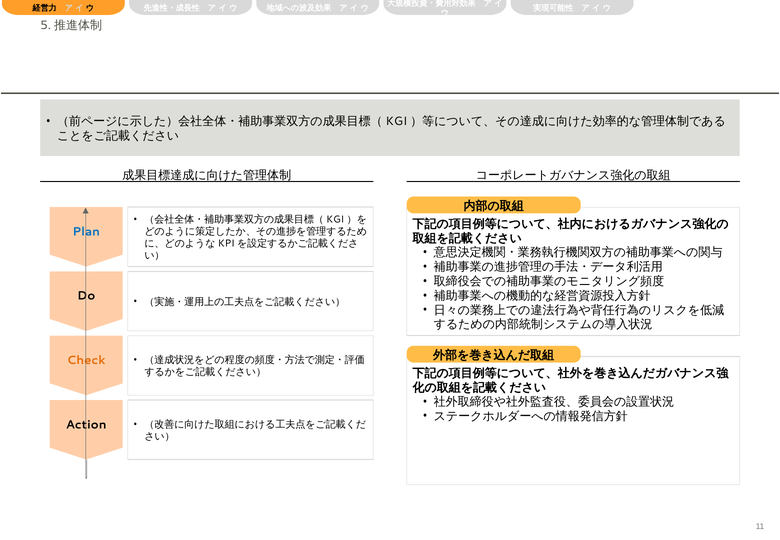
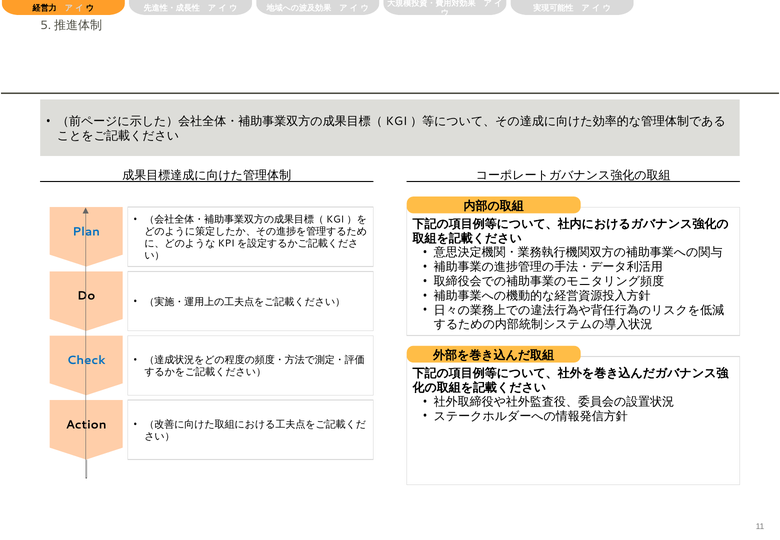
Check colour: orange -> blue
